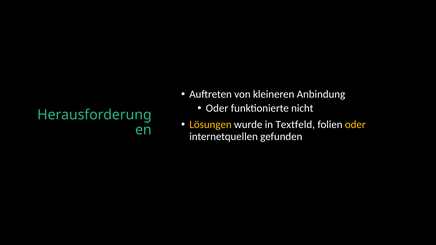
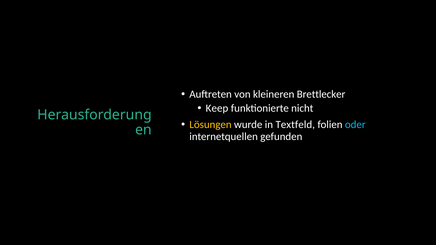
Anbindung: Anbindung -> Brettlecker
Oder at (217, 109): Oder -> Keep
oder at (355, 125) colour: yellow -> light blue
